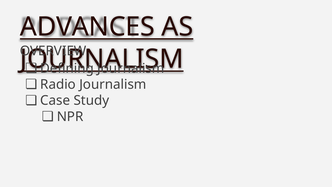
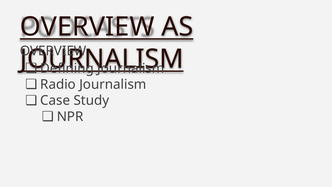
ADVANCES at (87, 27): ADVANCES -> OVERVIEW
